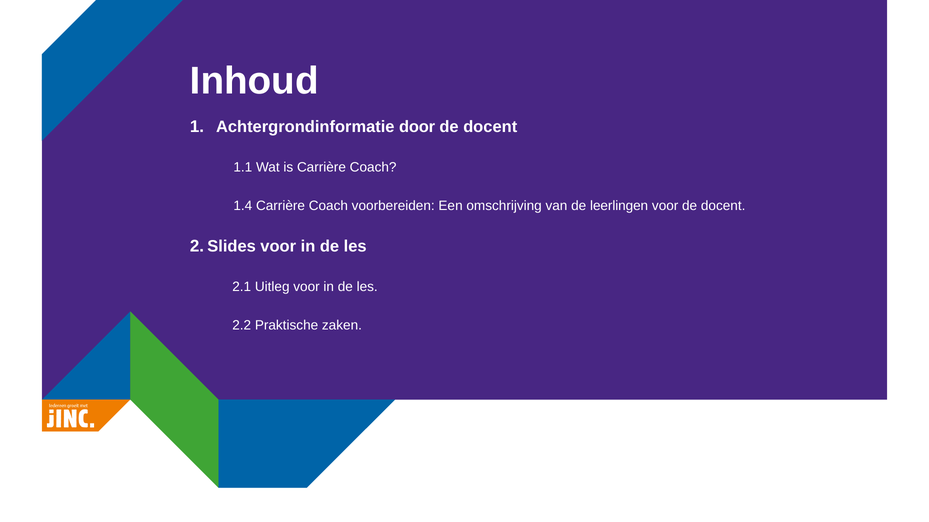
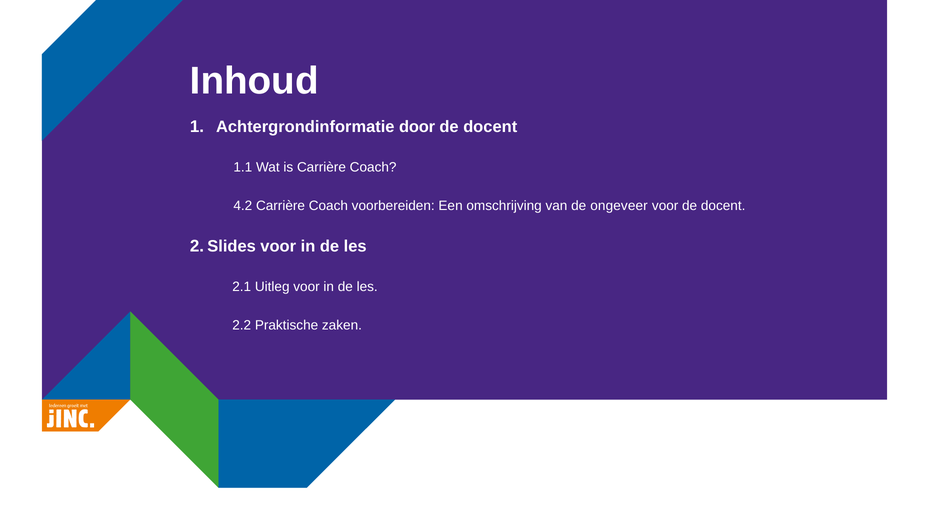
1.4: 1.4 -> 4.2
leerlingen: leerlingen -> ongeveer
